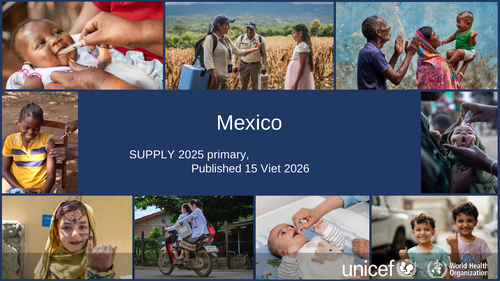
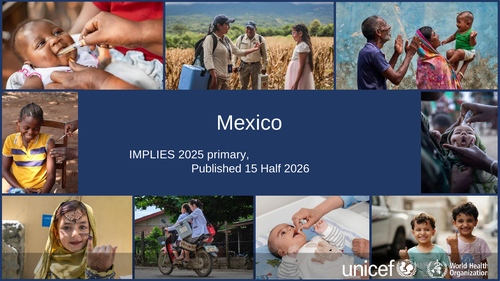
SUPPLY: SUPPLY -> IMPLIES
Viet: Viet -> Half
